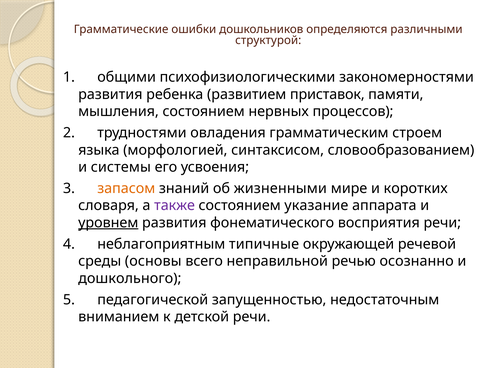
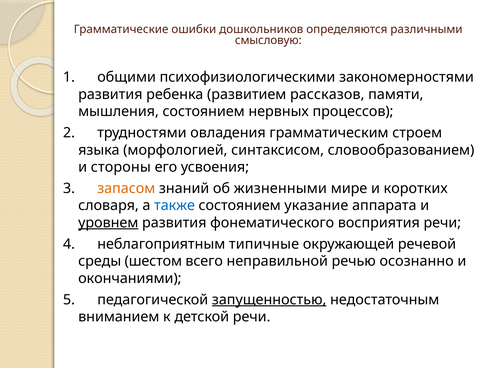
структурой: структурой -> смысловую
приставок: приставок -> рассказов
системы: системы -> стороны
также colour: purple -> blue
основы: основы -> шестом
дошкольного: дошкольного -> окончаниями
запущенностью underline: none -> present
